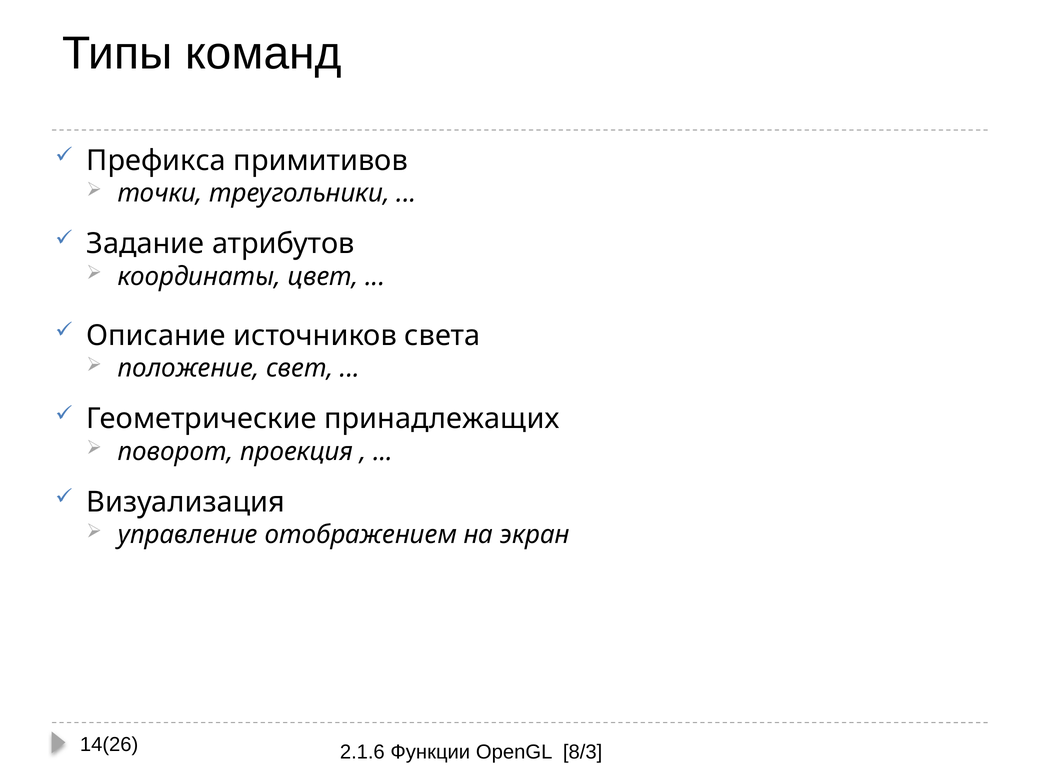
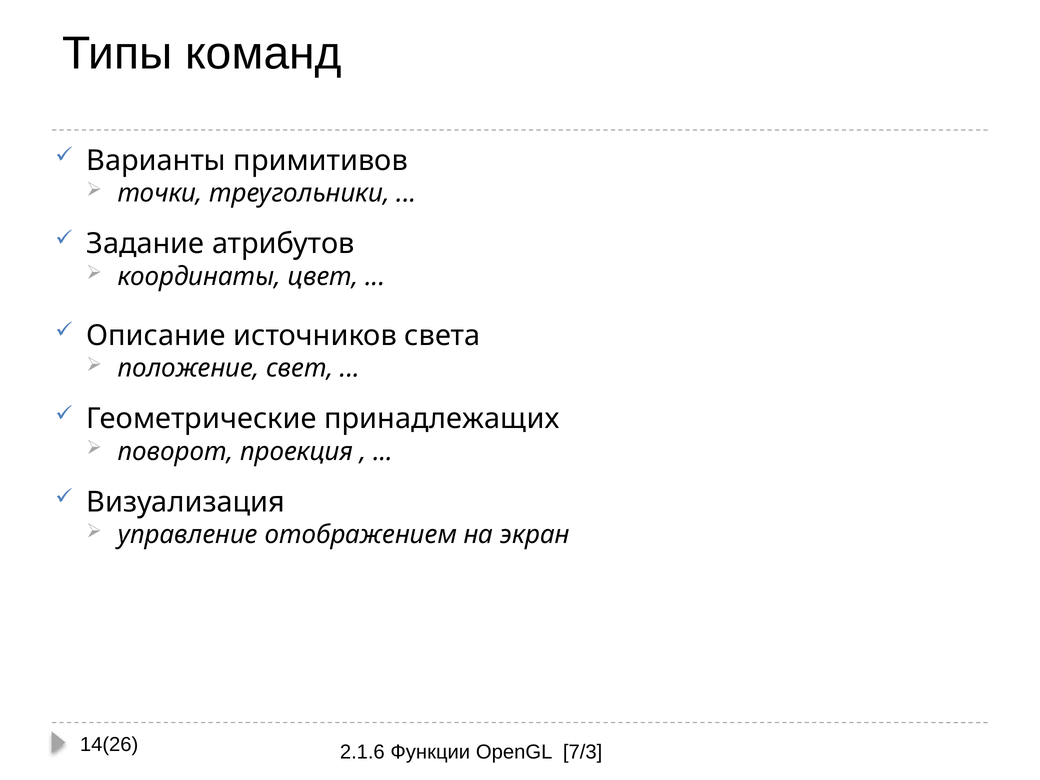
Префикса: Префикса -> Варианты
8/3: 8/3 -> 7/3
